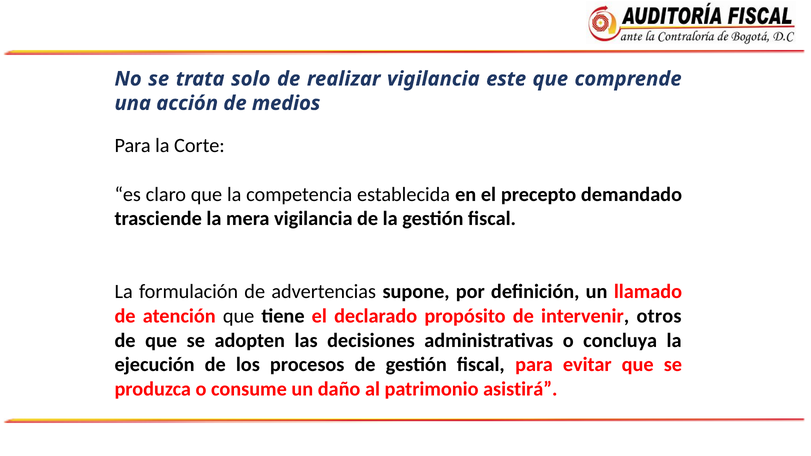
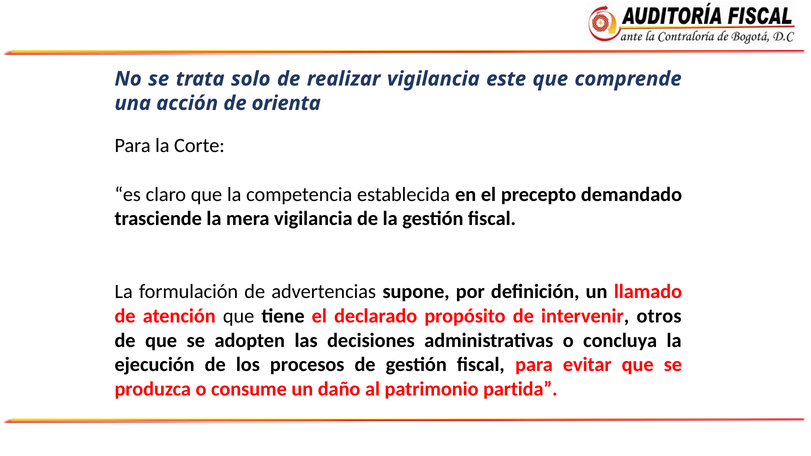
medios: medios -> orienta
asistirá: asistirá -> partida
